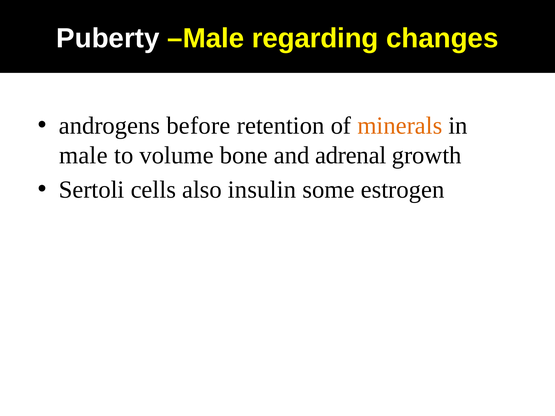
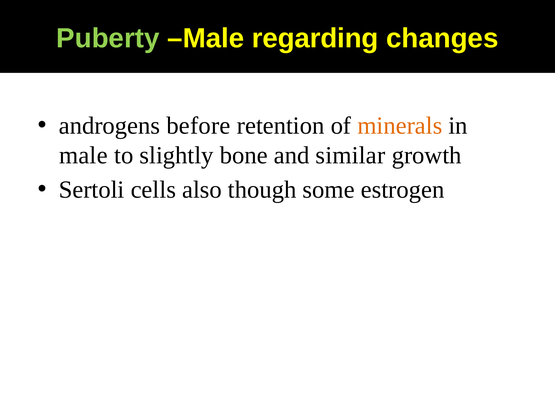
Puberty colour: white -> light green
volume: volume -> slightly
adrenal: adrenal -> similar
insulin: insulin -> though
